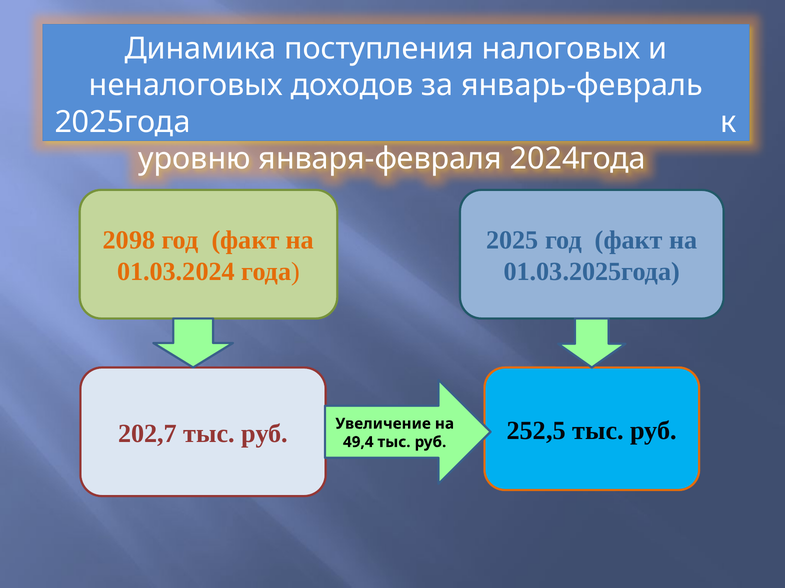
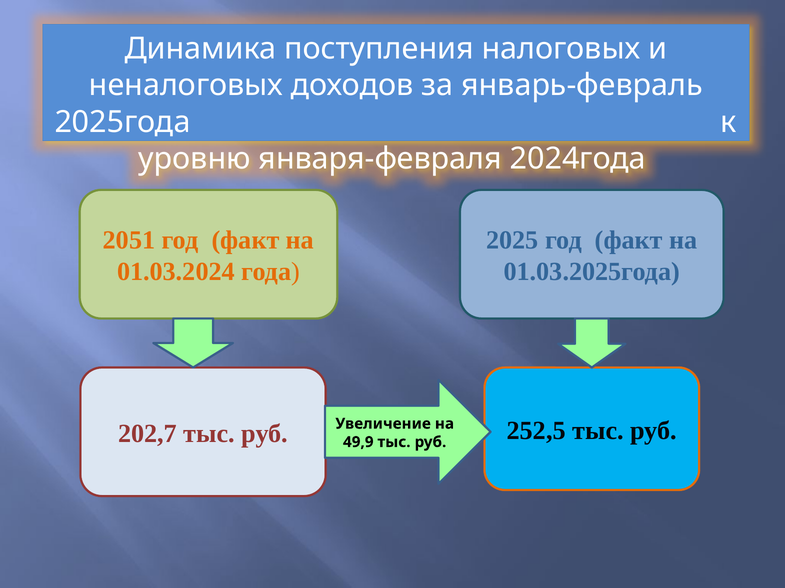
2098: 2098 -> 2051
49,4: 49,4 -> 49,9
